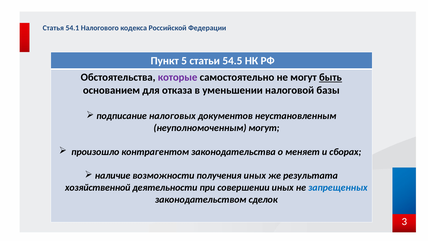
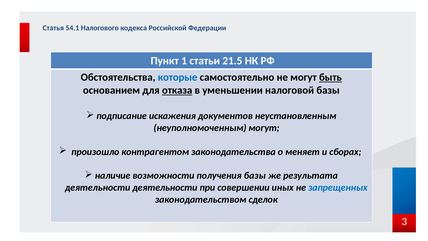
5: 5 -> 1
54.5: 54.5 -> 21.5
которые colour: purple -> blue
отказа underline: none -> present
налоговых: налоговых -> искажения
получения иных: иных -> базы
хозяйственной at (98, 187): хозяйственной -> деятельности
